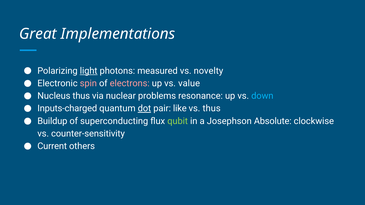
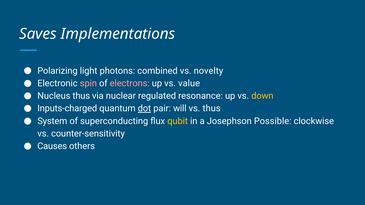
Great: Great -> Saves
light underline: present -> none
measured: measured -> combined
problems: problems -> regulated
down colour: light blue -> yellow
like: like -> will
Buildup: Buildup -> System
qubit colour: light green -> yellow
Absolute: Absolute -> Possible
Current: Current -> Causes
